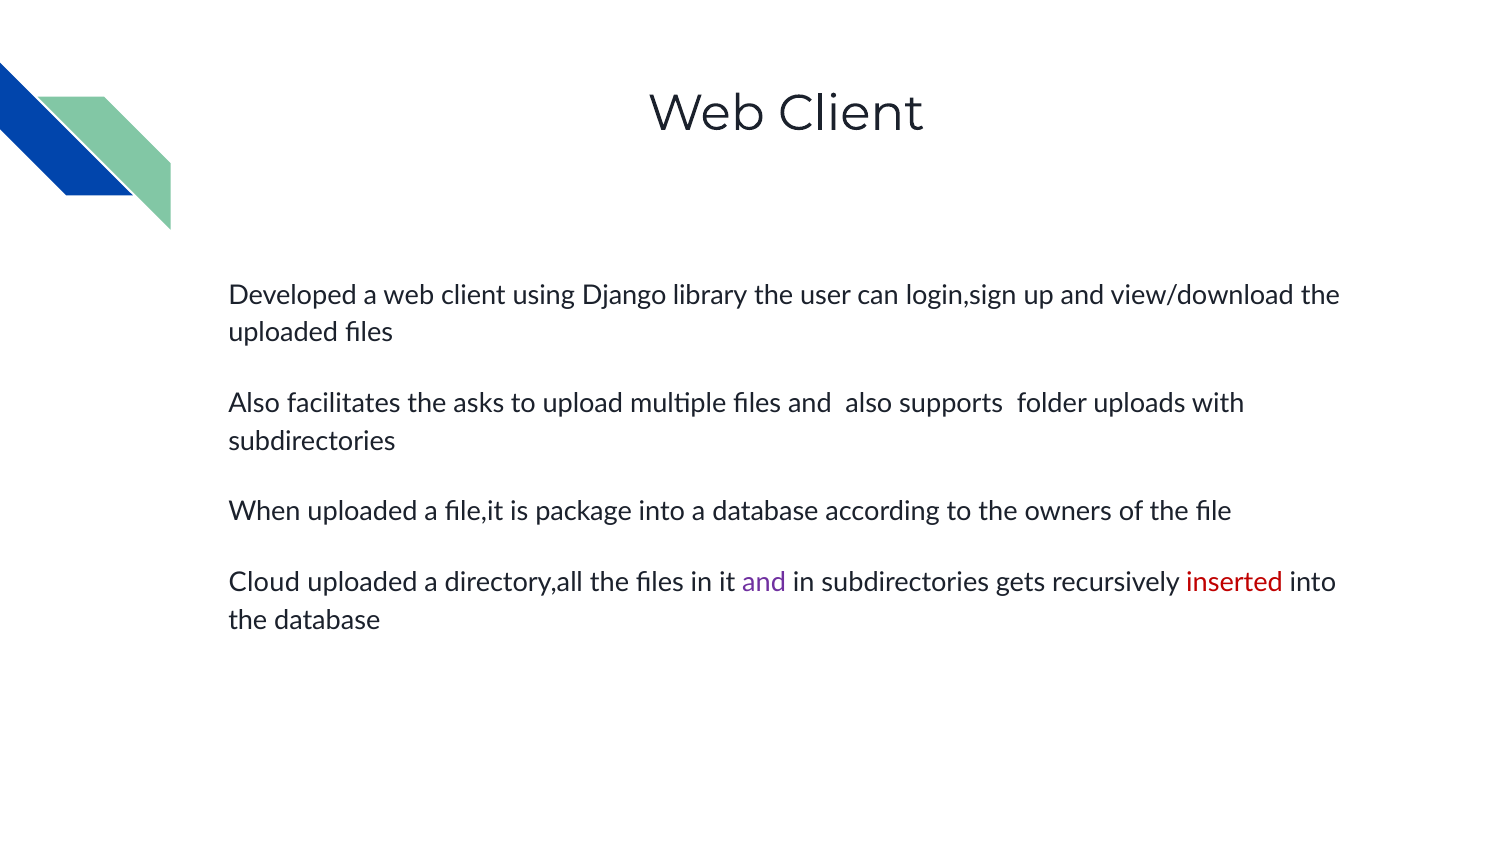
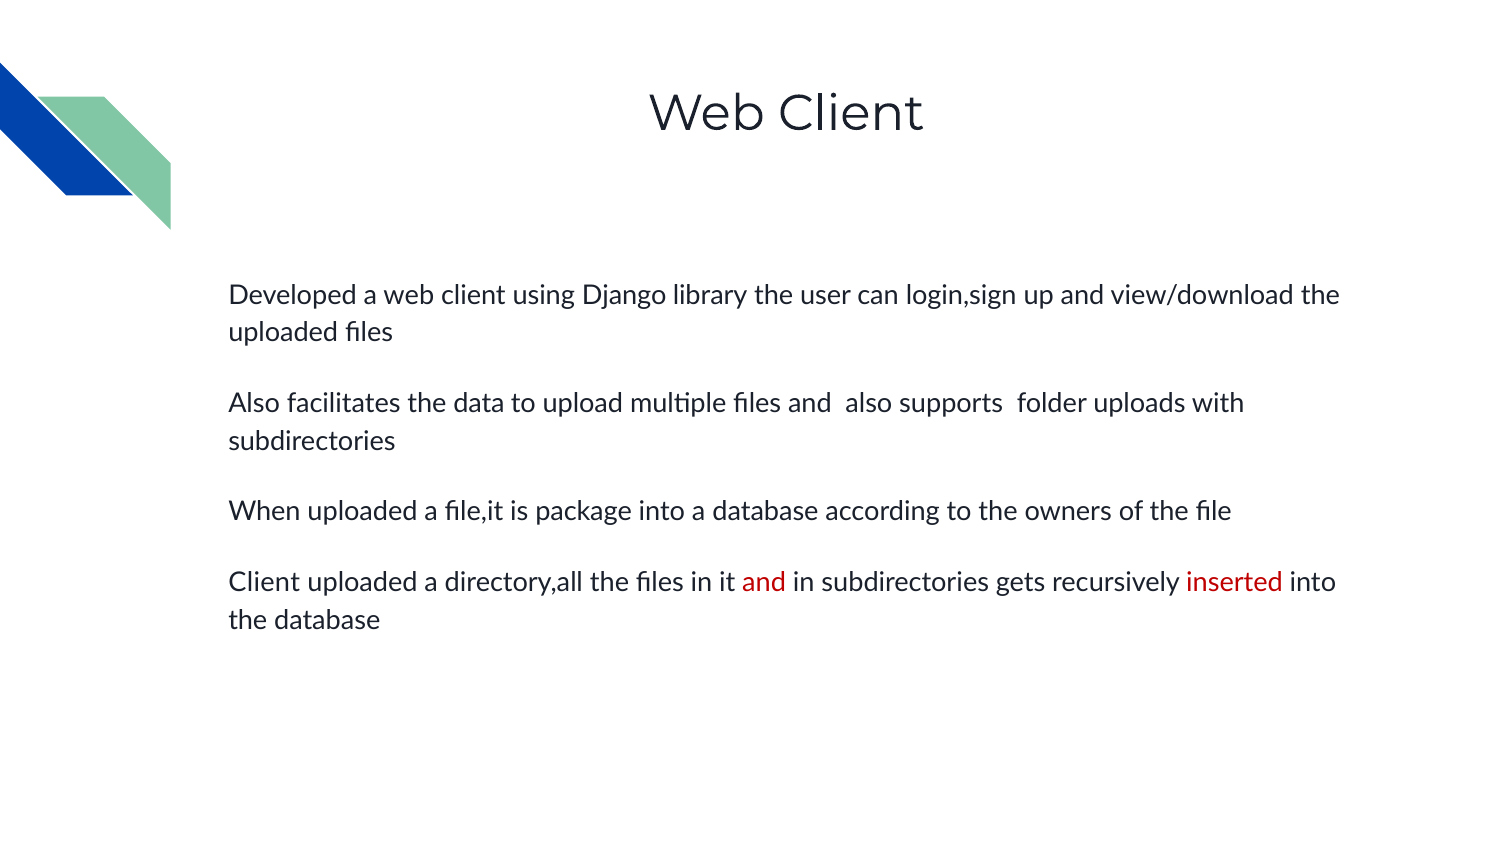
asks: asks -> data
Cloud at (264, 583): Cloud -> Client
and at (764, 583) colour: purple -> red
